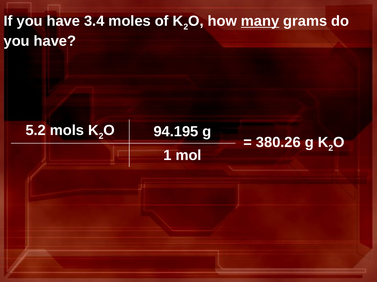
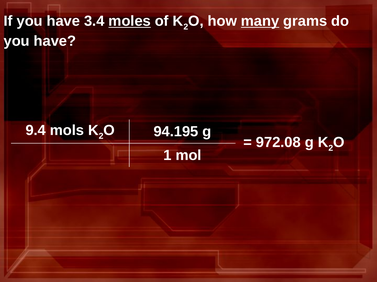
moles underline: none -> present
5.2: 5.2 -> 9.4
380.26: 380.26 -> 972.08
